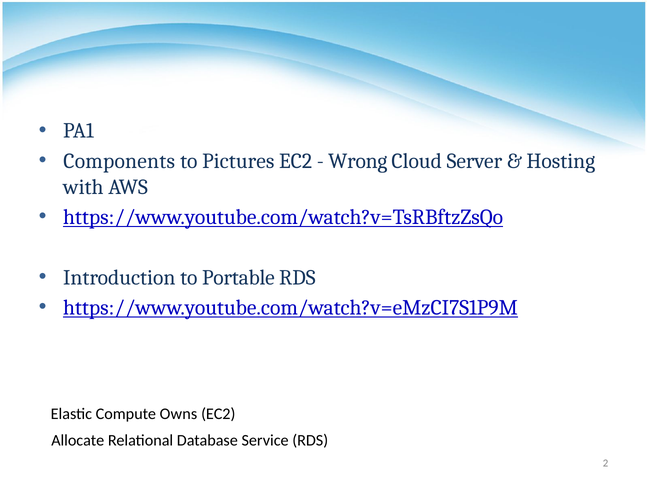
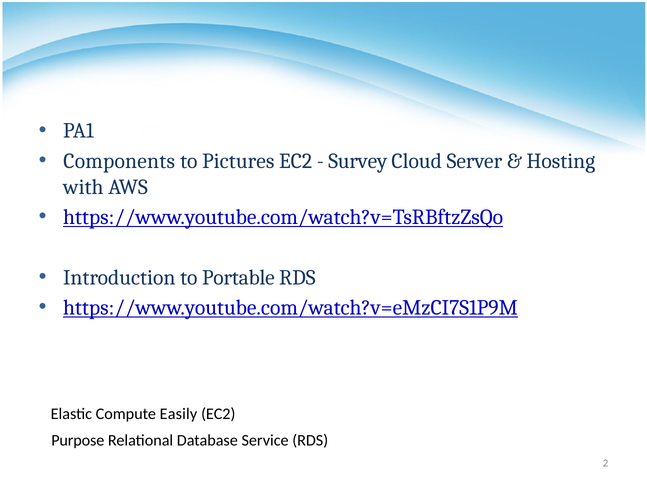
Wrong: Wrong -> Survey
Owns: Owns -> Easily
Allocate: Allocate -> Purpose
